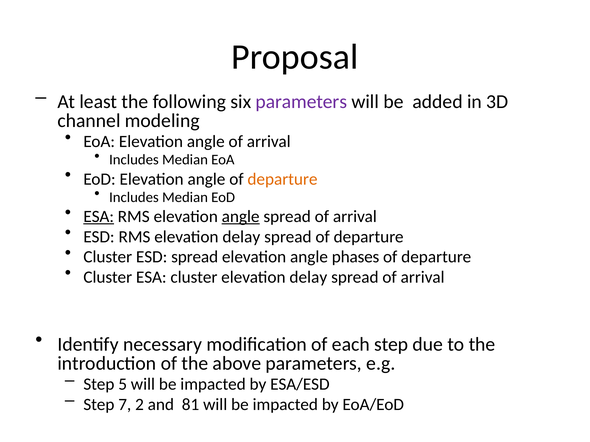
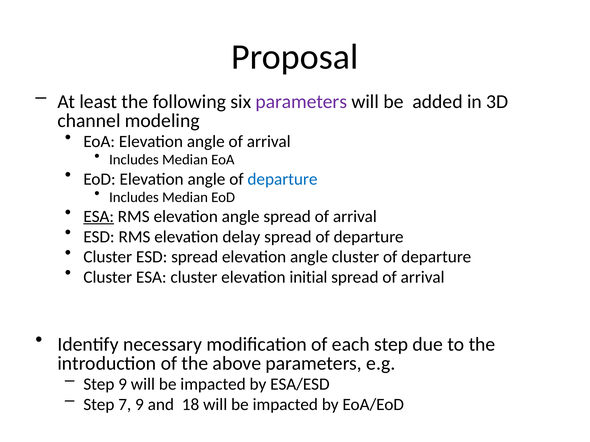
departure at (282, 179) colour: orange -> blue
angle at (241, 217) underline: present -> none
angle phases: phases -> cluster
cluster elevation delay: delay -> initial
Step 5: 5 -> 9
7 2: 2 -> 9
81: 81 -> 18
